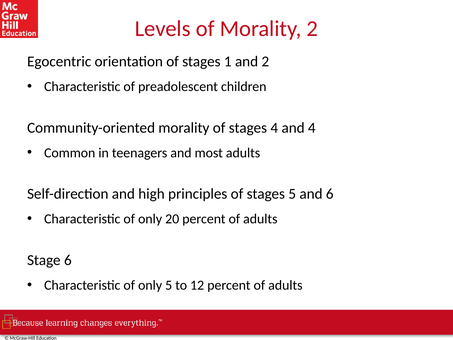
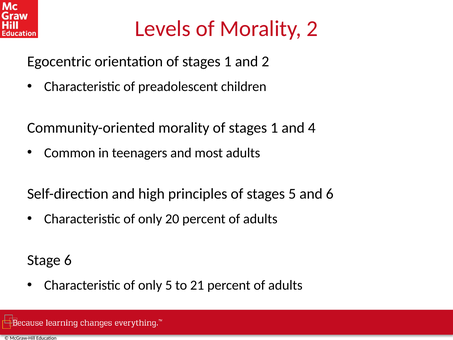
morality of stages 4: 4 -> 1
12: 12 -> 21
